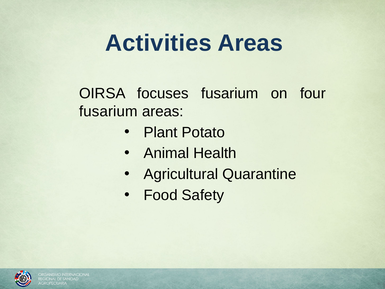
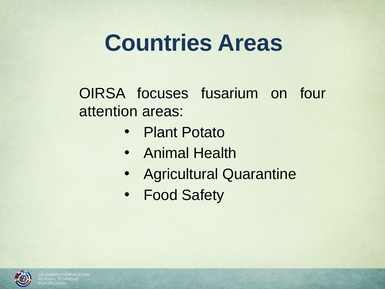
Activities: Activities -> Countries
fusarium at (108, 111): fusarium -> attention
